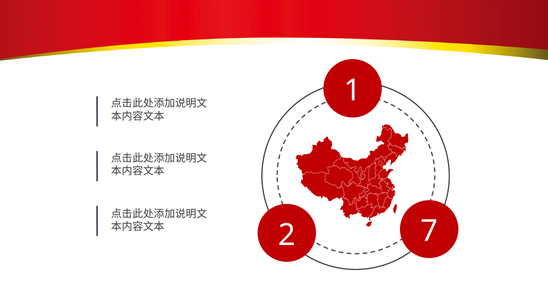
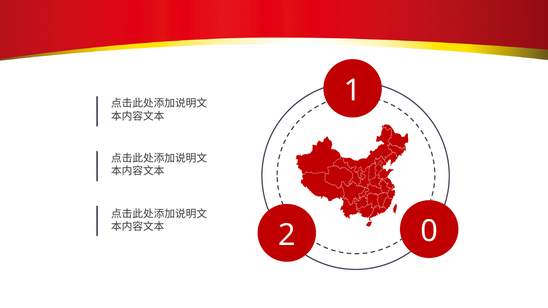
7: 7 -> 0
